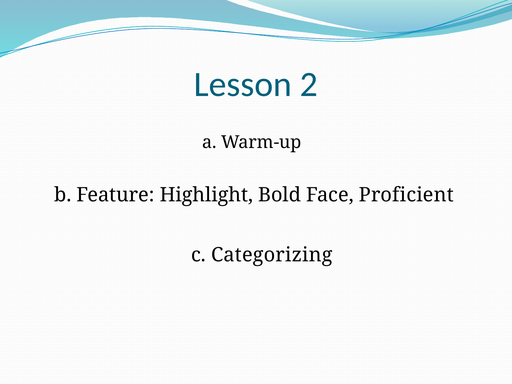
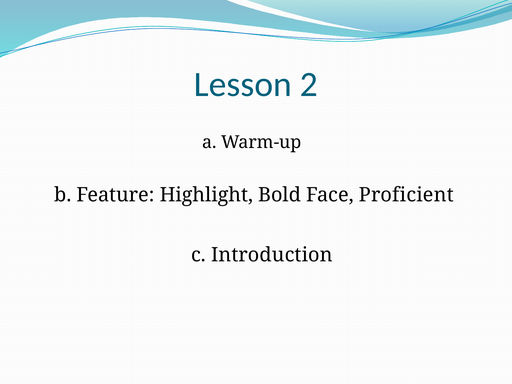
Categorizing: Categorizing -> Introduction
